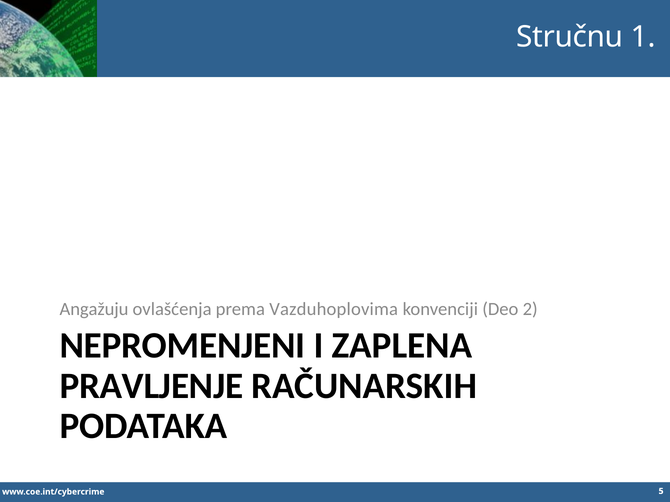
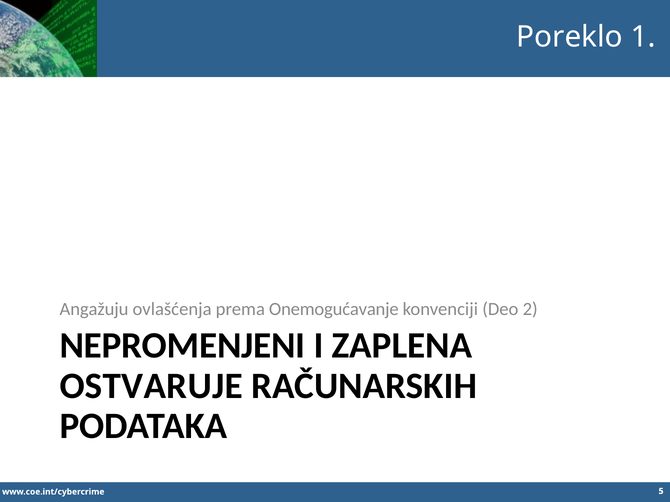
Stručnu: Stručnu -> Poreklo
Vazduhoplovima: Vazduhoplovima -> Onemogućavanje
PRAVLJENJE: PRAVLJENJE -> OSTVARUJE
